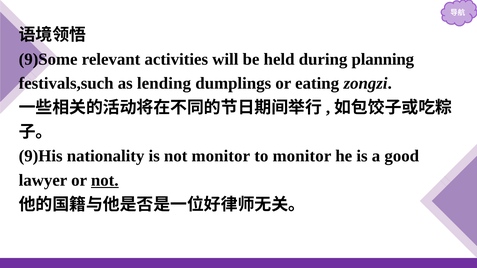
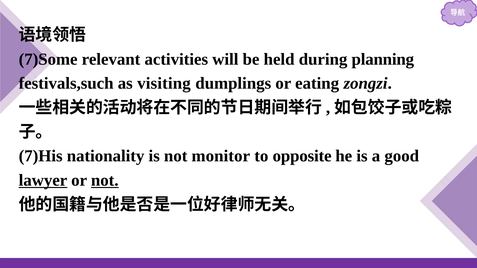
9)Some: 9)Some -> 7)Some
lending: lending -> visiting
9)His: 9)His -> 7)His
to monitor: monitor -> opposite
lawyer underline: none -> present
